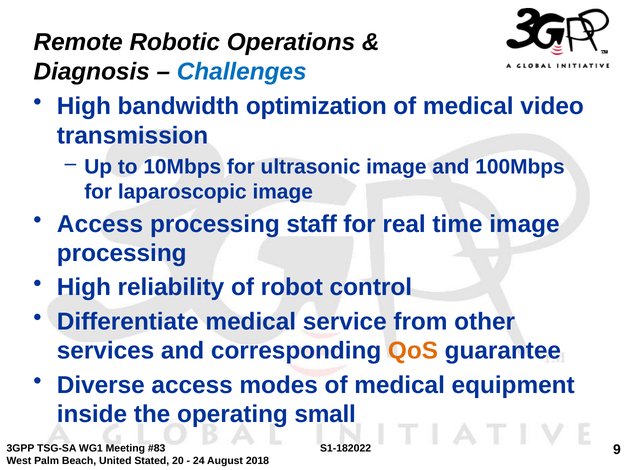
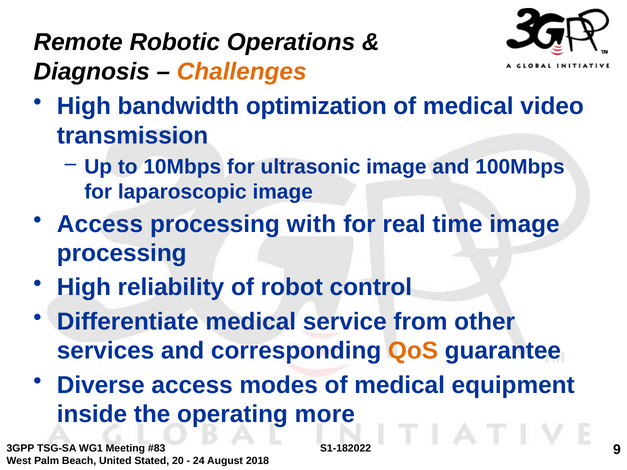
Challenges colour: blue -> orange
staff: staff -> with
small: small -> more
